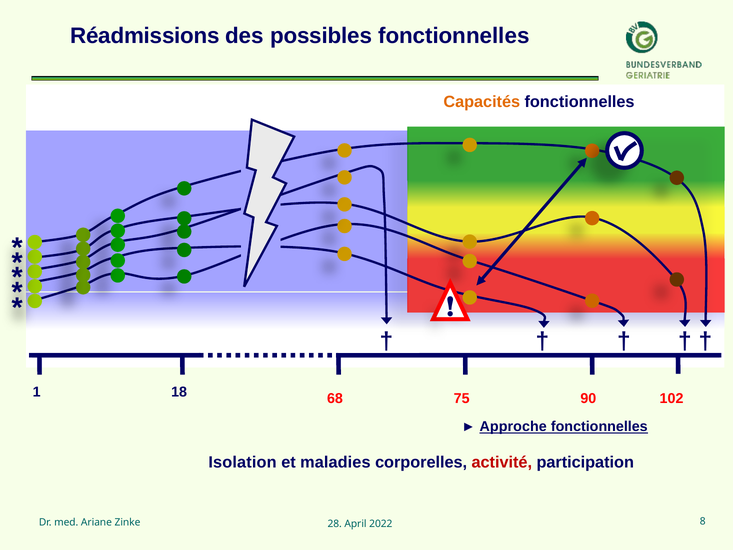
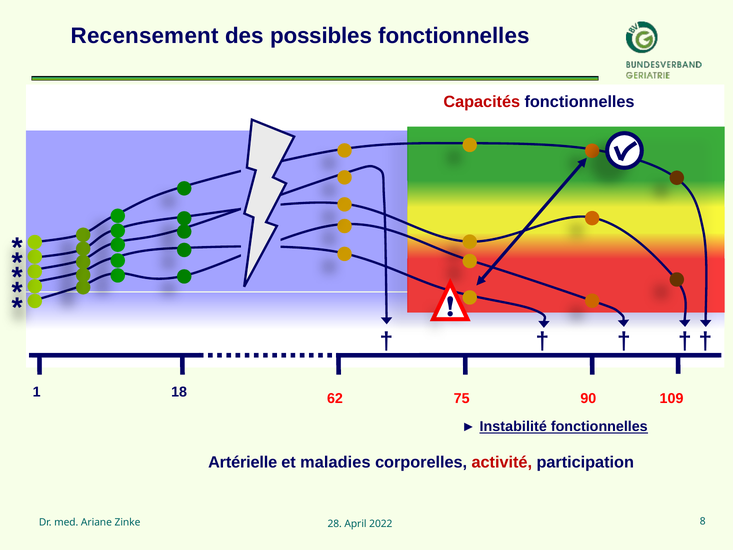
Réadmissions: Réadmissions -> Recensement
Capacités colour: orange -> red
68: 68 -> 62
102: 102 -> 109
Approche: Approche -> Instabilité
Isolation: Isolation -> Artérielle
